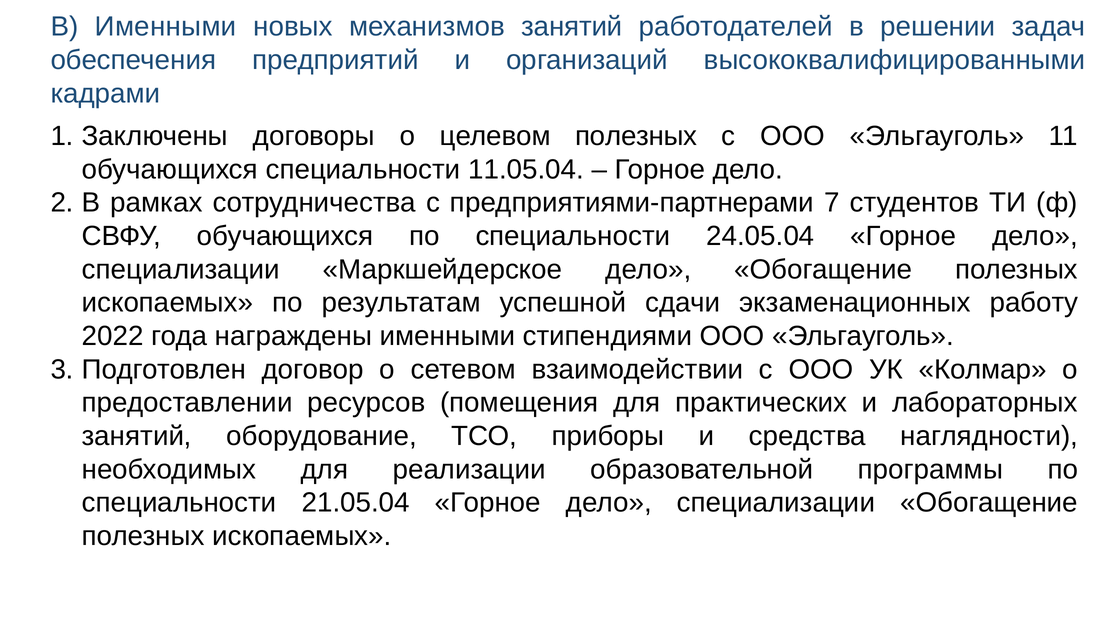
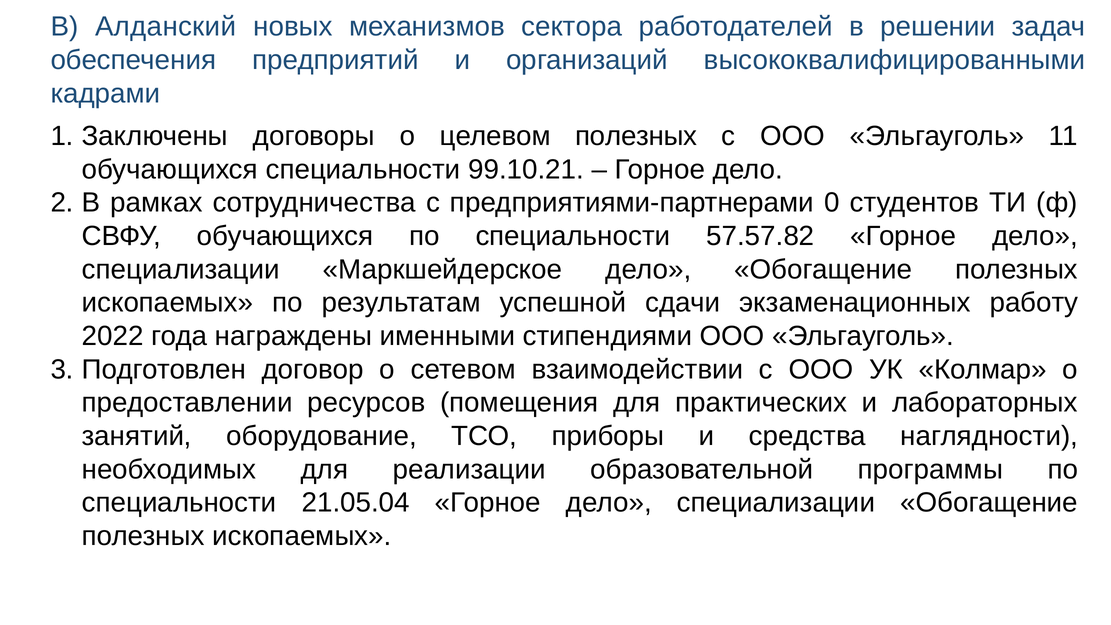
В Именными: Именными -> Алданский
механизмов занятий: занятий -> сектора
11.05.04: 11.05.04 -> 99.10.21
7: 7 -> 0
24.05.04: 24.05.04 -> 57.57.82
